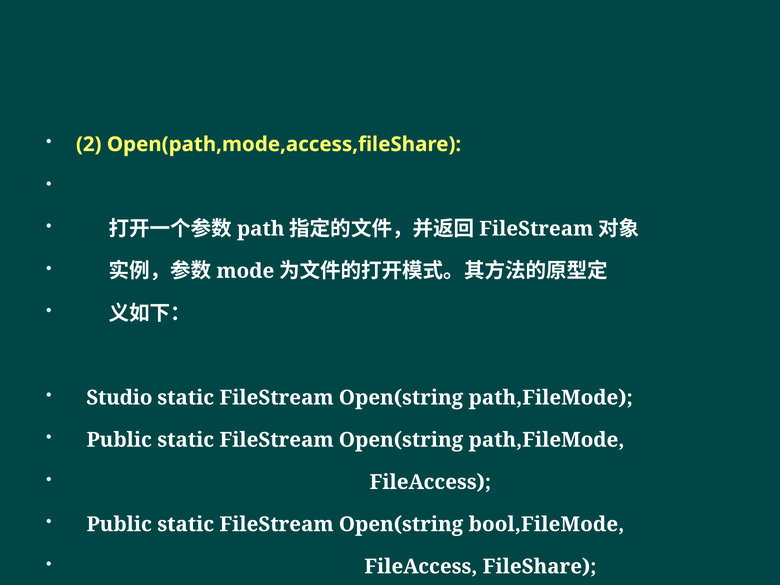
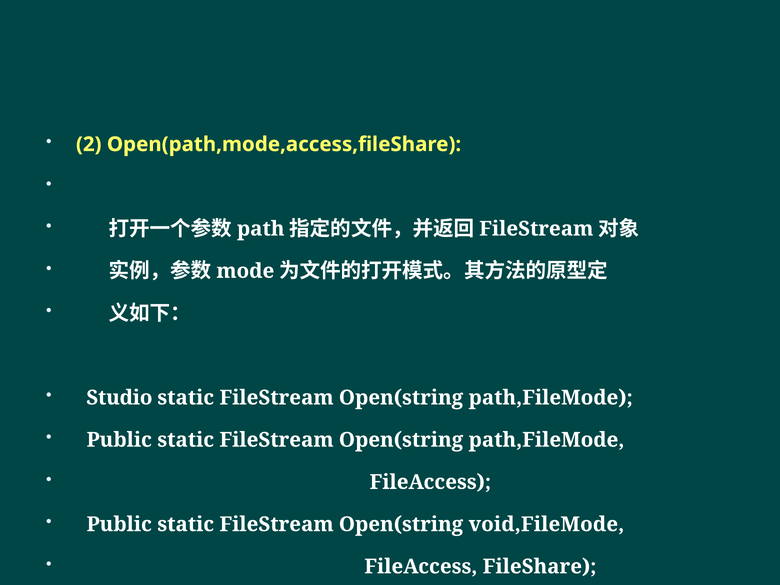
bool,FileMode: bool,FileMode -> void,FileMode
